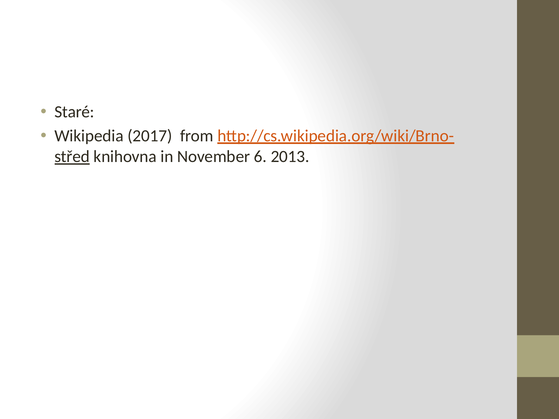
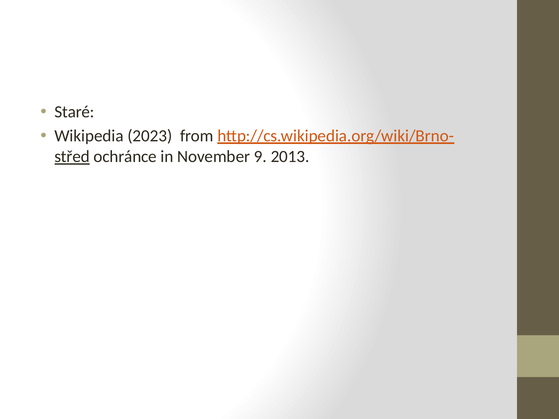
2017: 2017 -> 2023
knihovna: knihovna -> ochránce
6: 6 -> 9
